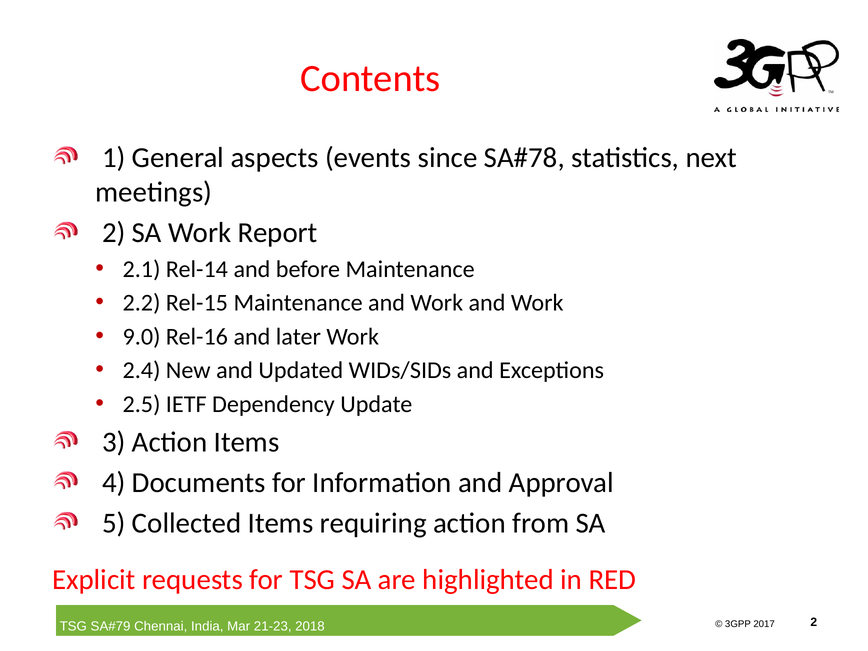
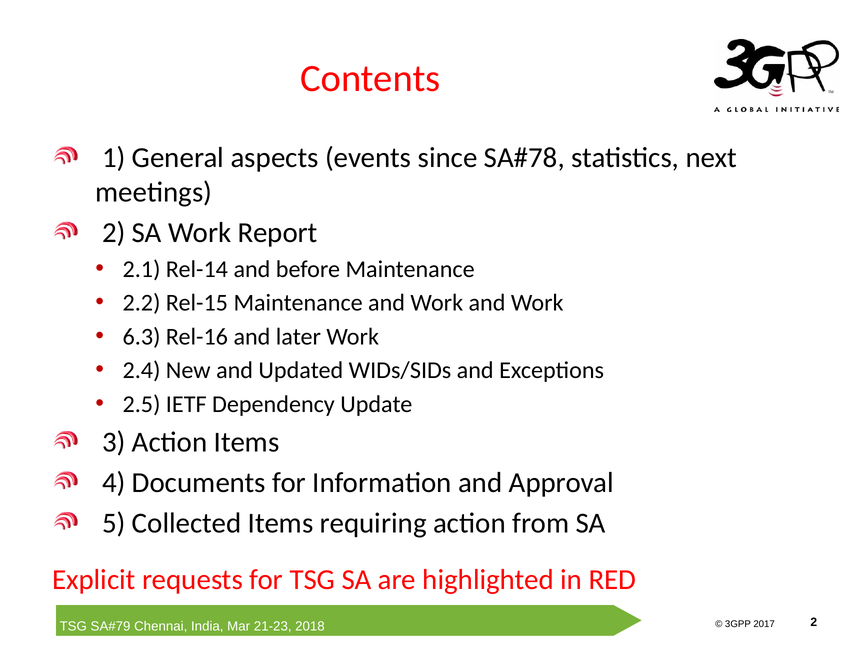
9.0: 9.0 -> 6.3
